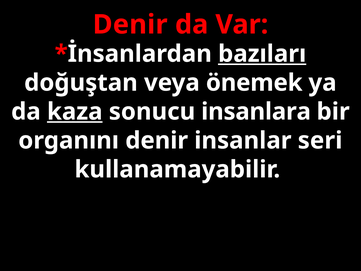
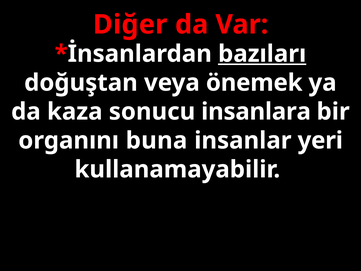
Denir at (130, 25): Denir -> Diğer
kaza underline: present -> none
organını denir: denir -> buna
seri: seri -> yeri
